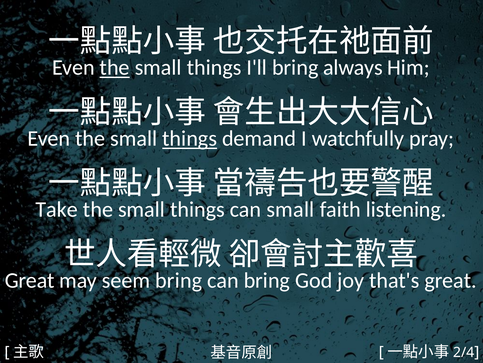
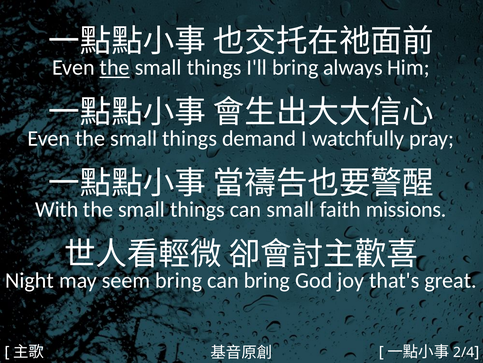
things at (190, 138) underline: present -> none
Take: Take -> With
listening: listening -> missions
Great at (30, 280): Great -> Night
